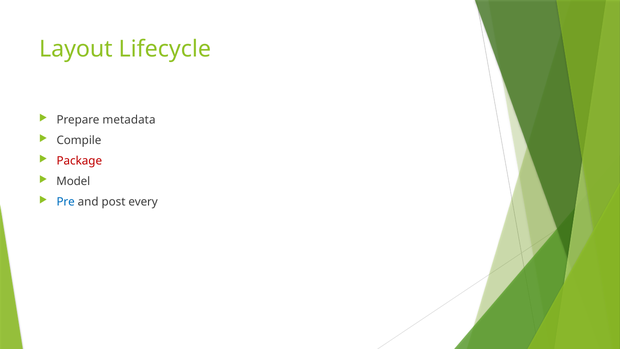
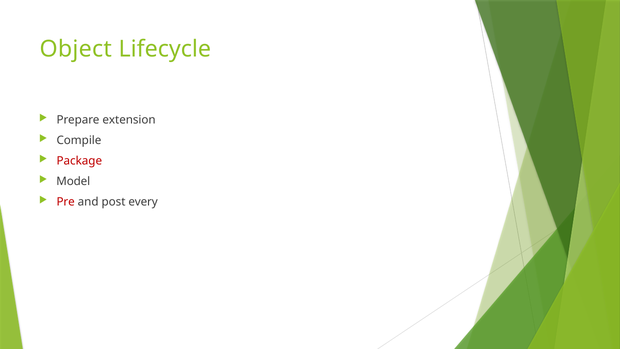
Layout: Layout -> Object
metadata: metadata -> extension
Pre colour: blue -> red
